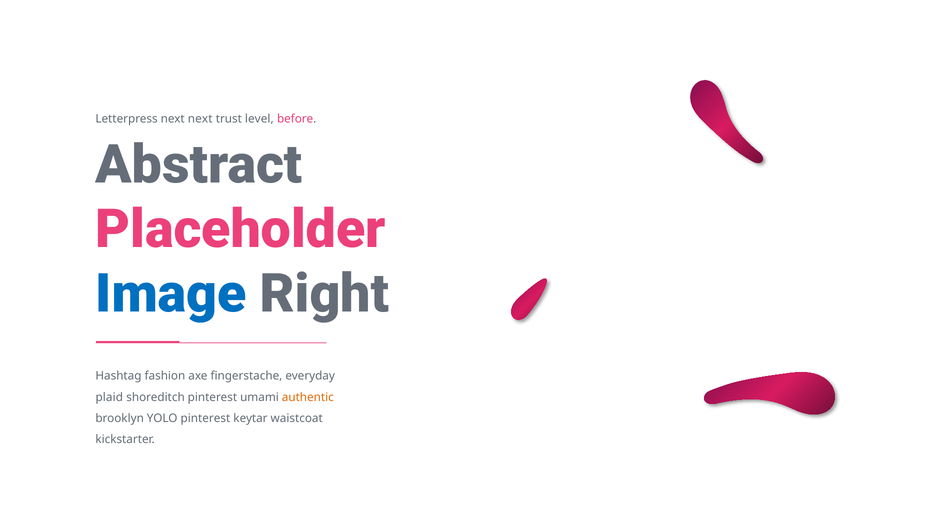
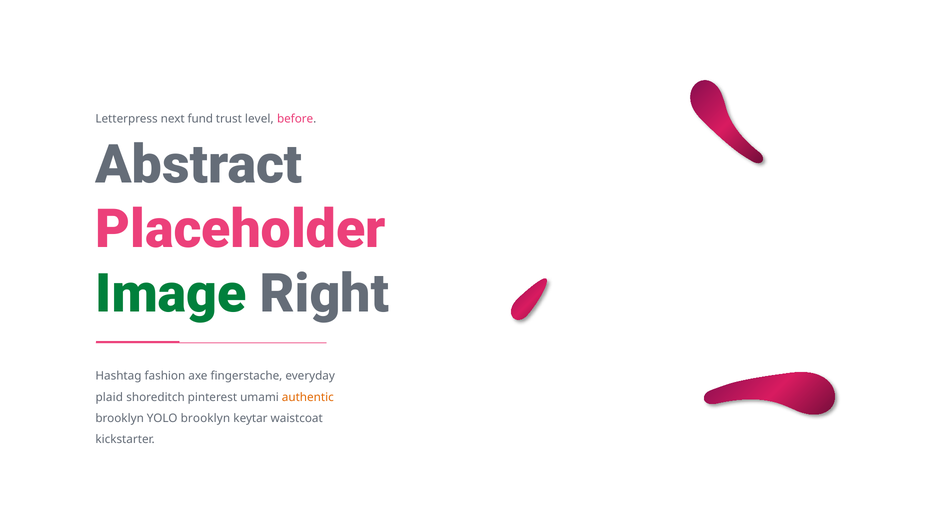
next next: next -> fund
Image colour: blue -> green
YOLO pinterest: pinterest -> brooklyn
